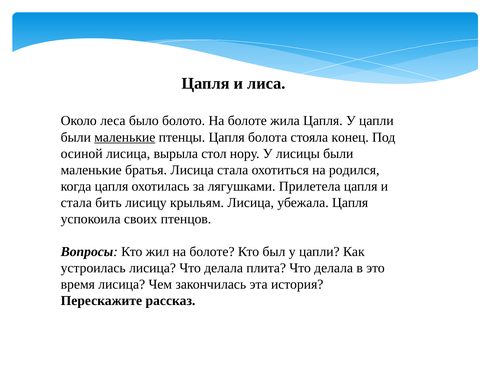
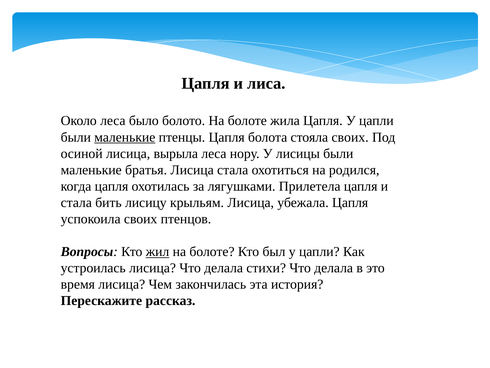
стояла конец: конец -> своих
вырыла стол: стол -> леса
жил underline: none -> present
плита: плита -> стихи
